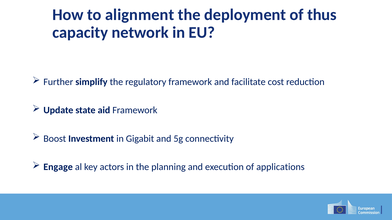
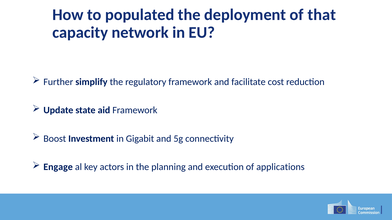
alignment: alignment -> populated
thus: thus -> that
